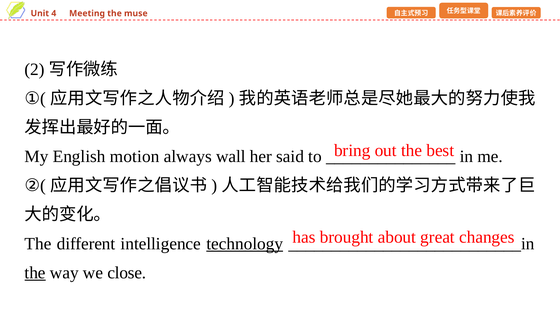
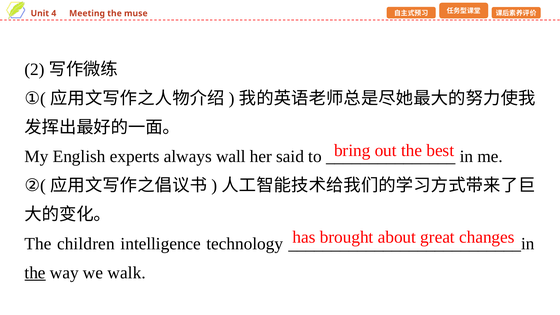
motion: motion -> experts
different: different -> children
technology underline: present -> none
close: close -> walk
